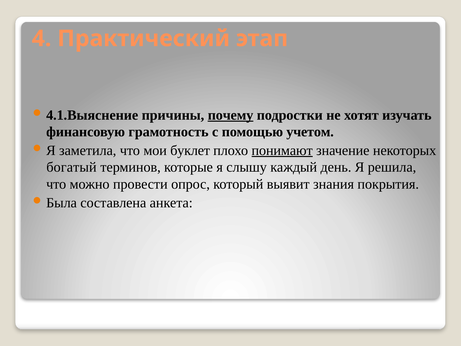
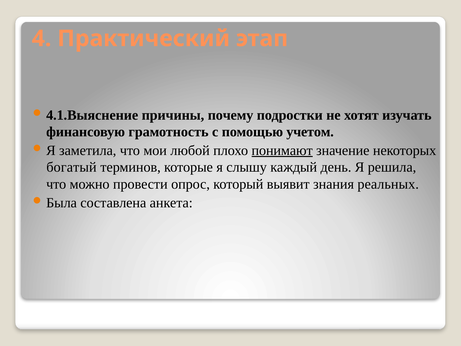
почему underline: present -> none
буклет: буклет -> любой
покрытия: покрытия -> реальных
